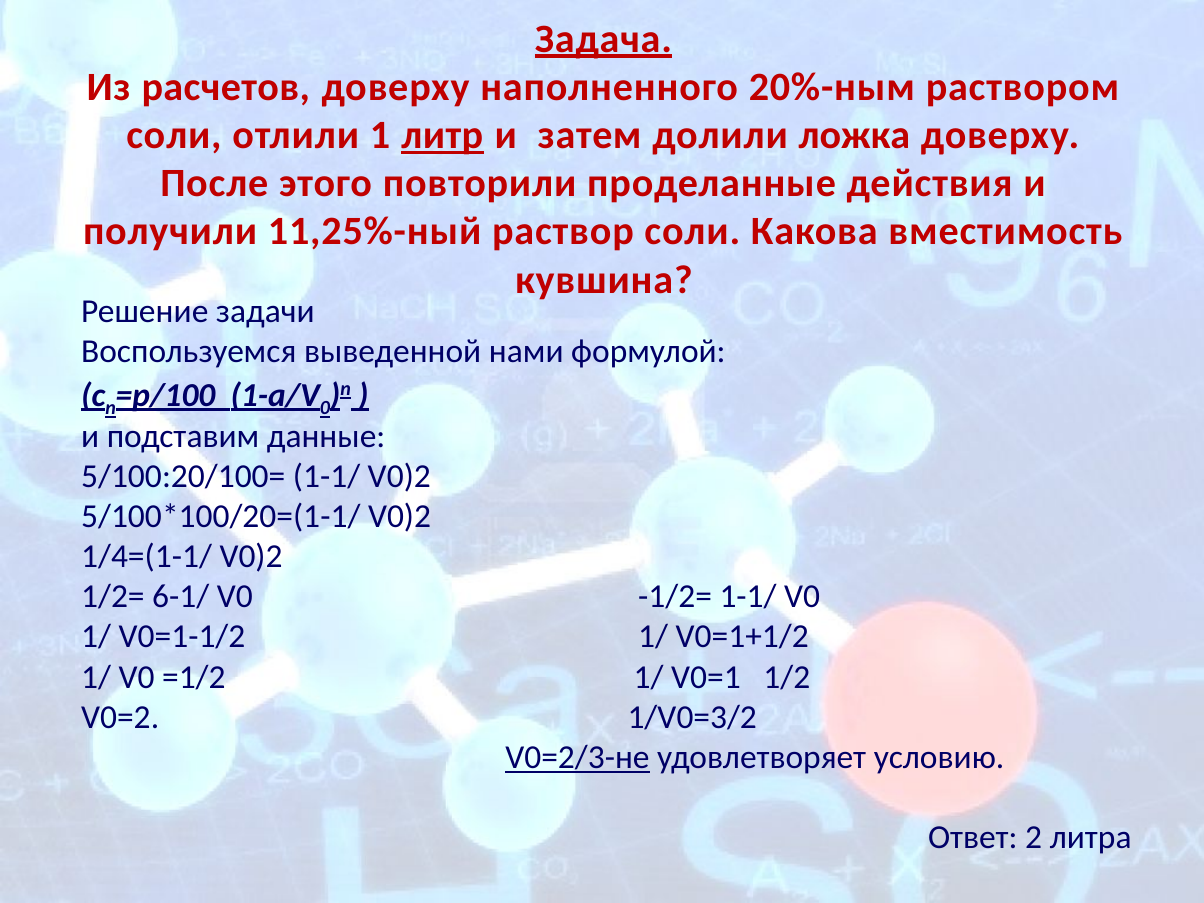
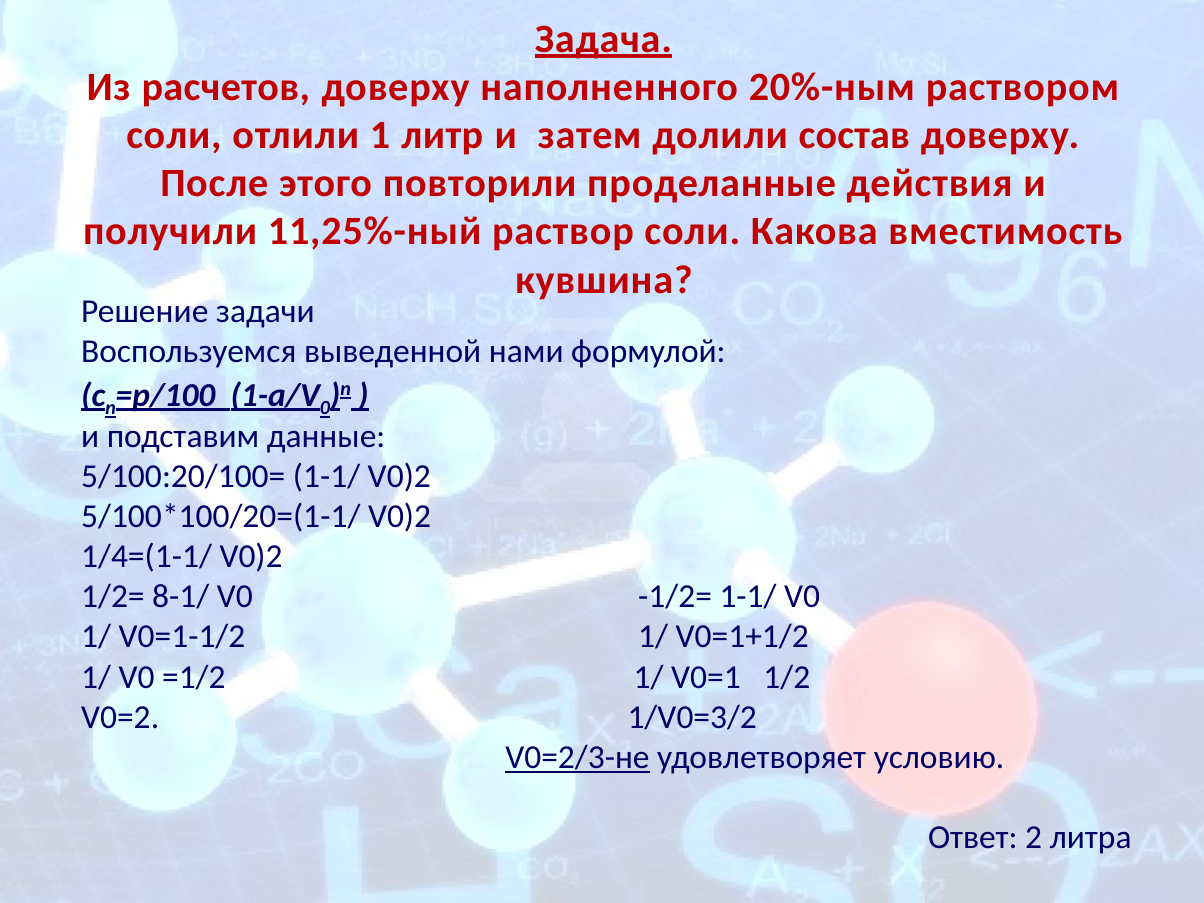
литр underline: present -> none
ложка: ложка -> состав
6-1/: 6-1/ -> 8-1/
